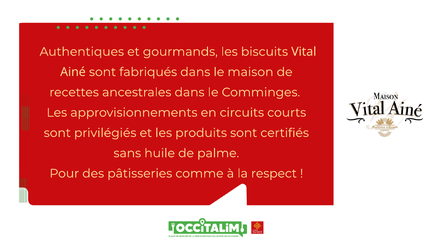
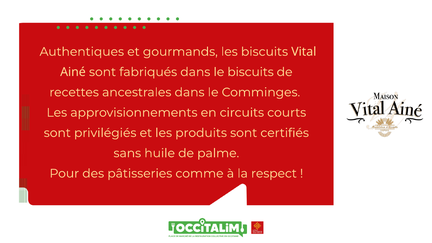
le maison: maison -> biscuits
